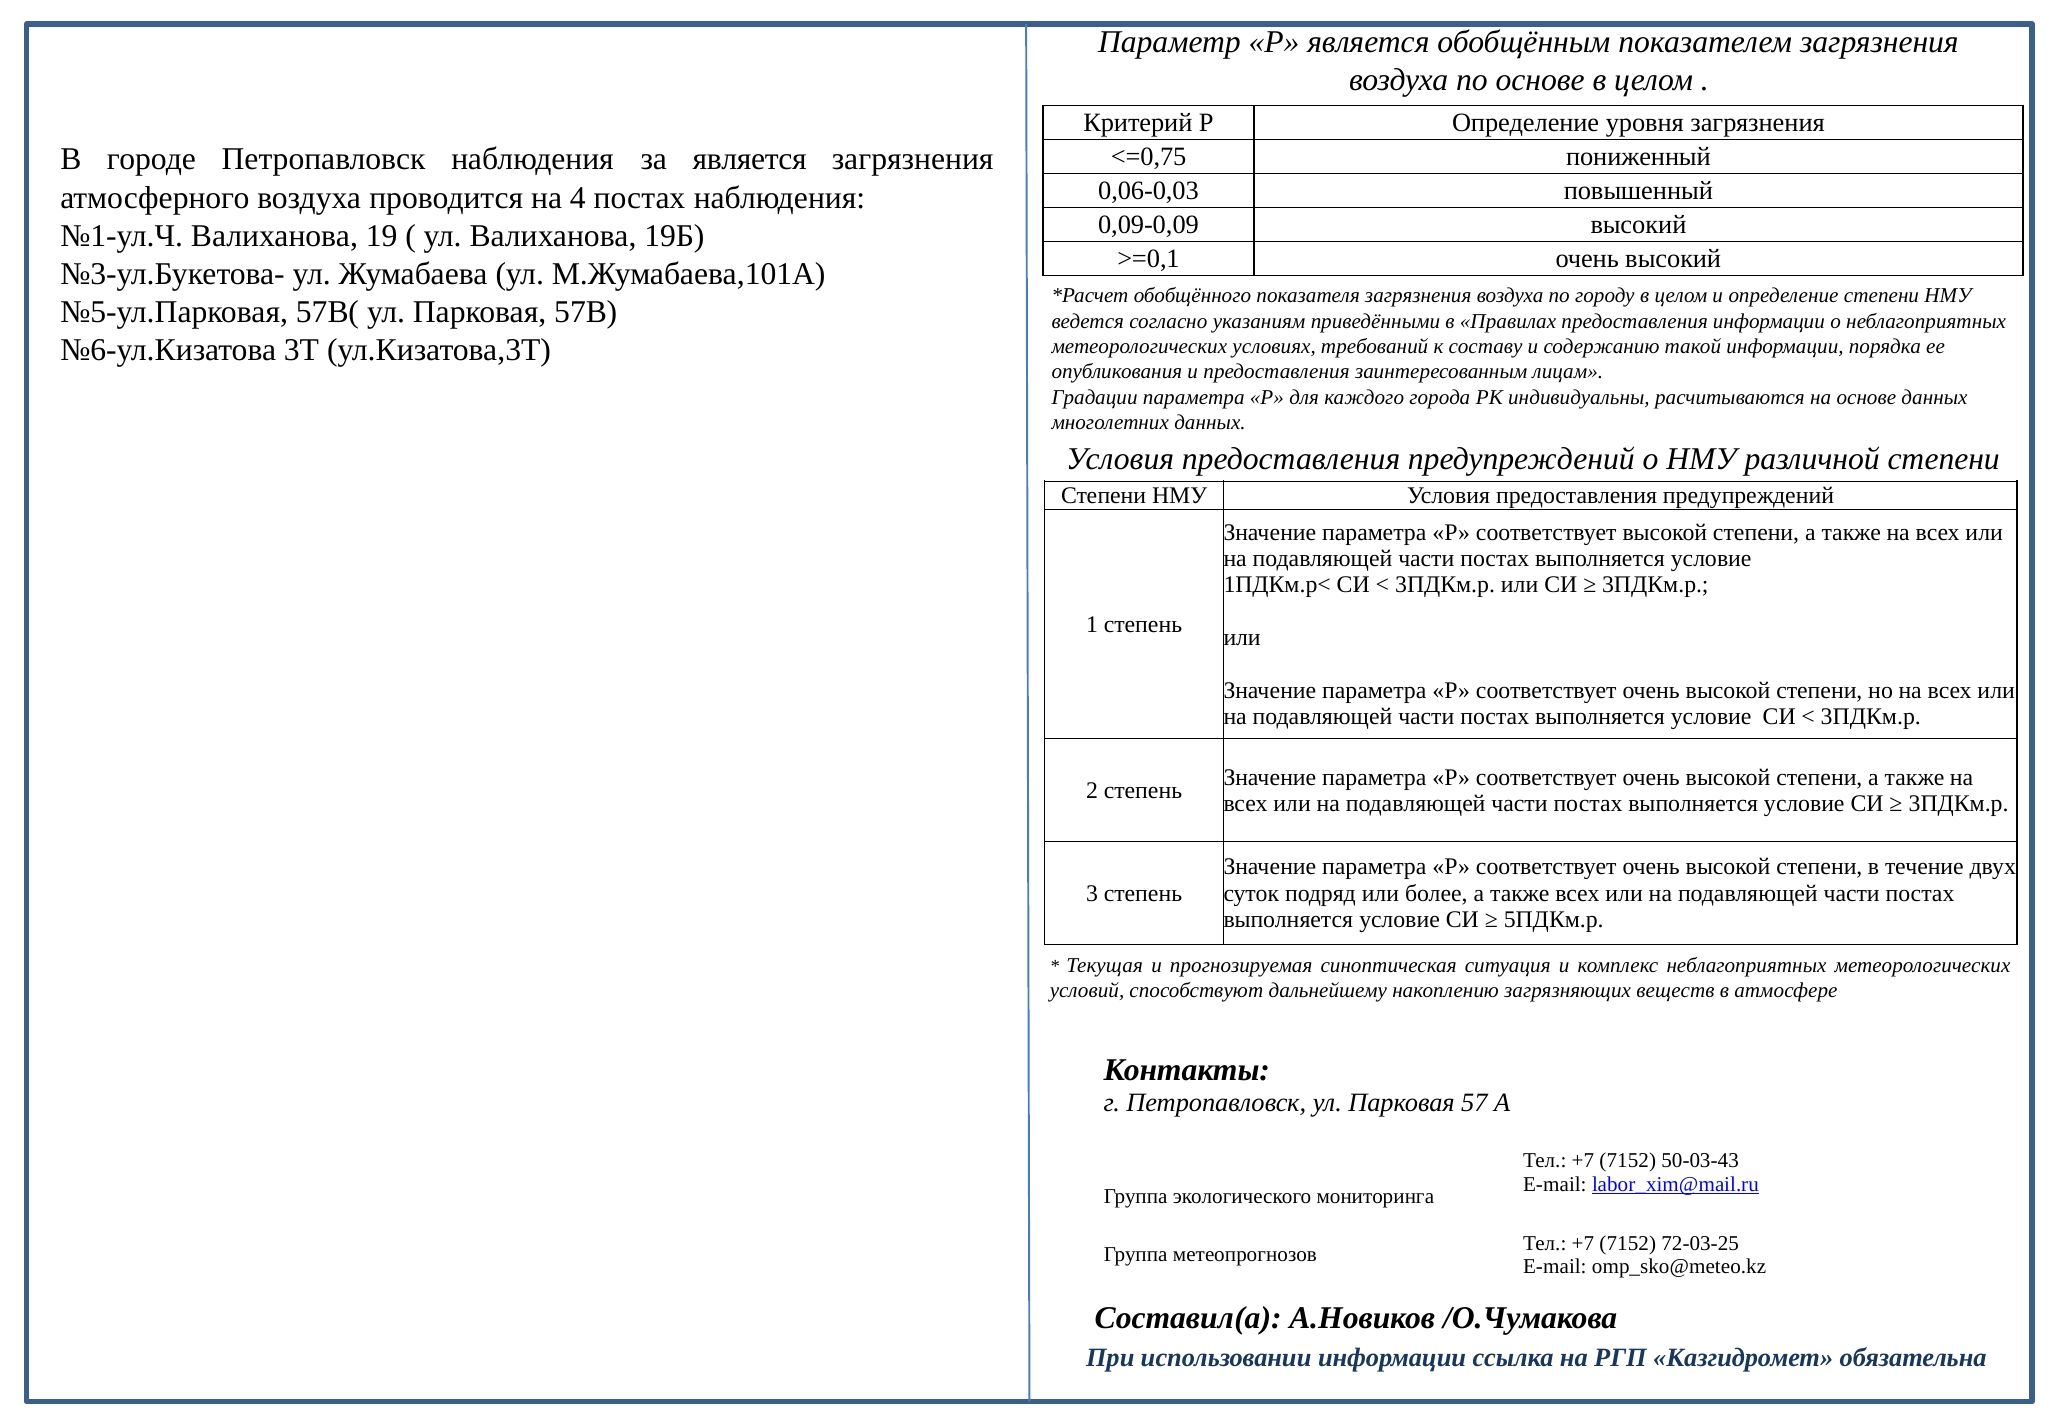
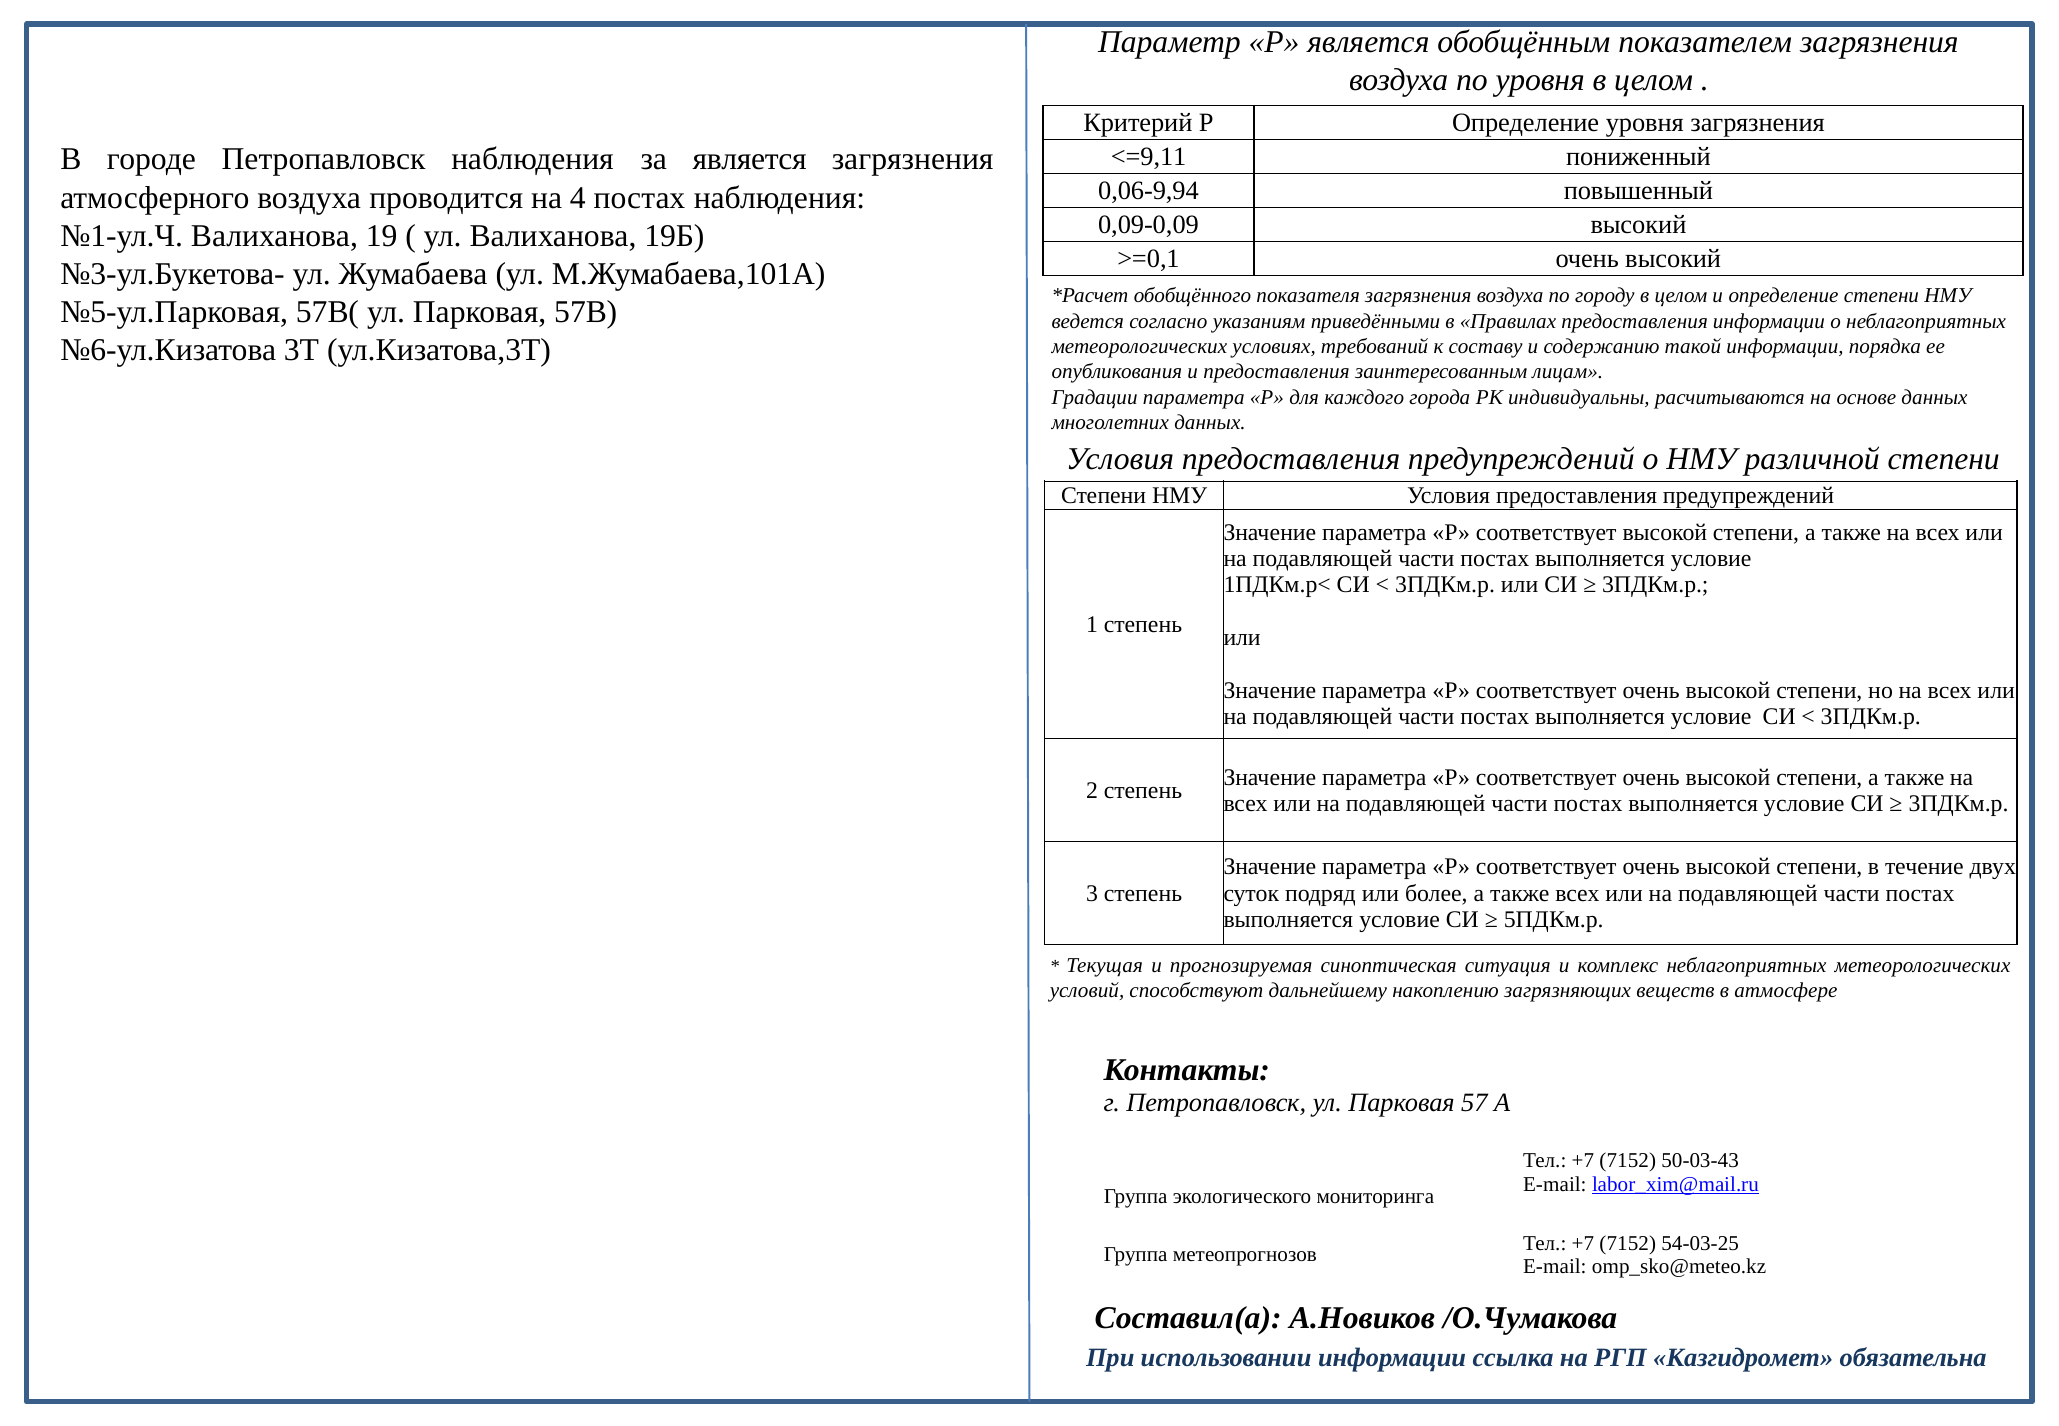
по основе: основе -> уровня
<=0,75: <=0,75 -> <=9,11
0,06-0,03: 0,06-0,03 -> 0,06-9,94
72-03-25: 72-03-25 -> 54-03-25
